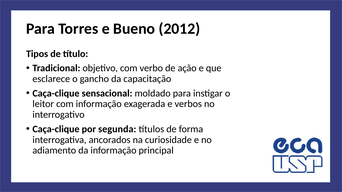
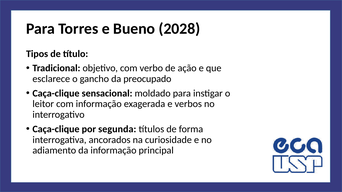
2012: 2012 -> 2028
capacitação: capacitação -> preocupado
